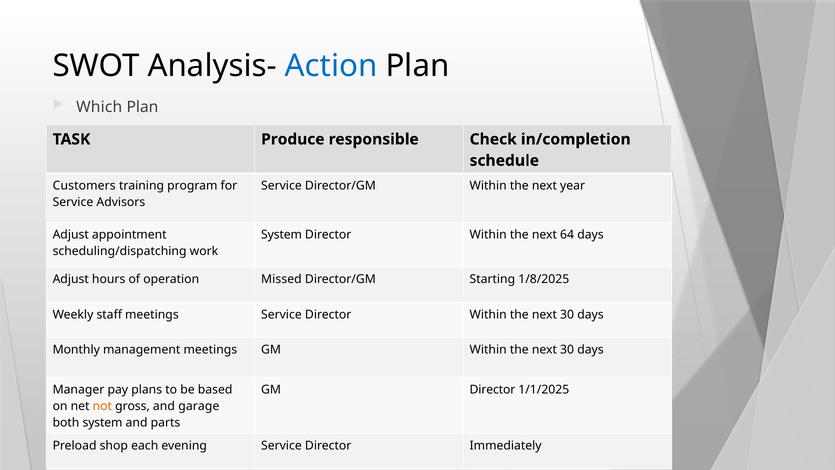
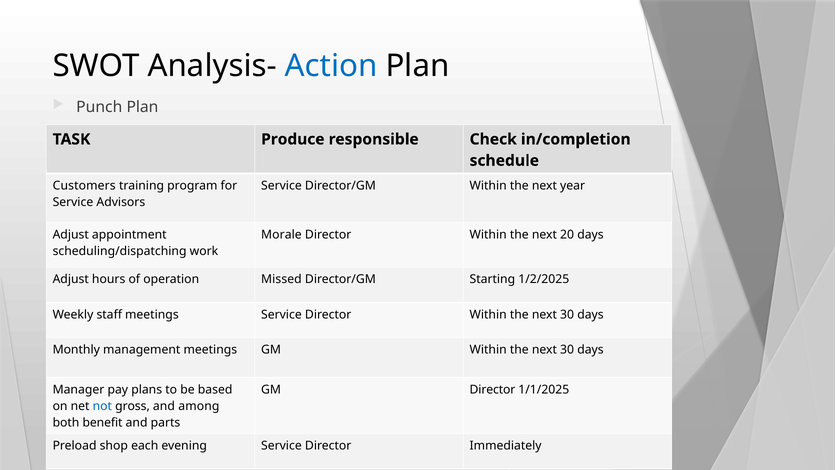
Which: Which -> Punch
System at (282, 234): System -> Morale
64: 64 -> 20
1/8/2025: 1/8/2025 -> 1/2/2025
not colour: orange -> blue
garage: garage -> among
both system: system -> benefit
